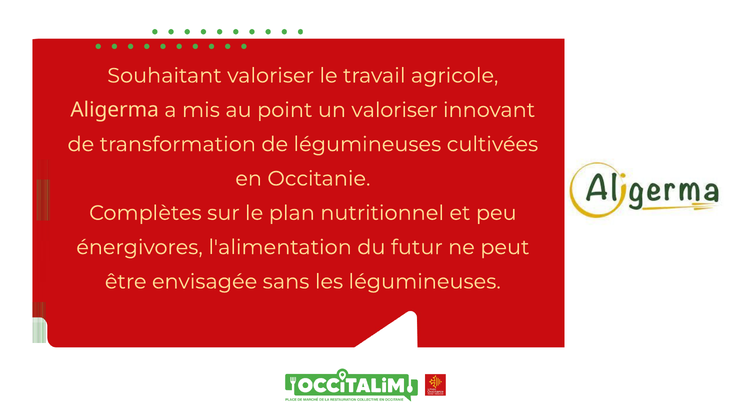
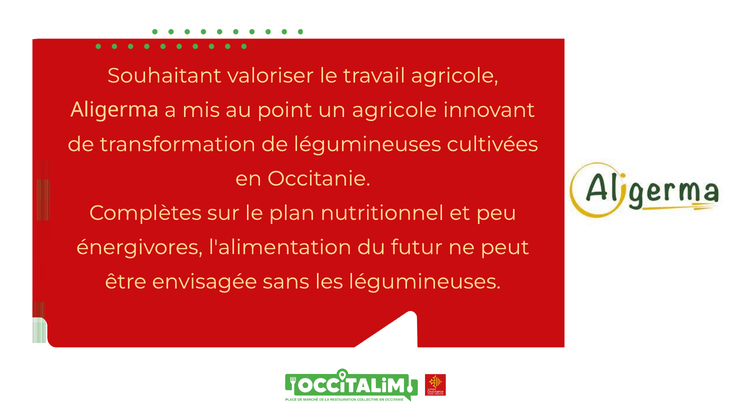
un valoriser: valoriser -> agricole
